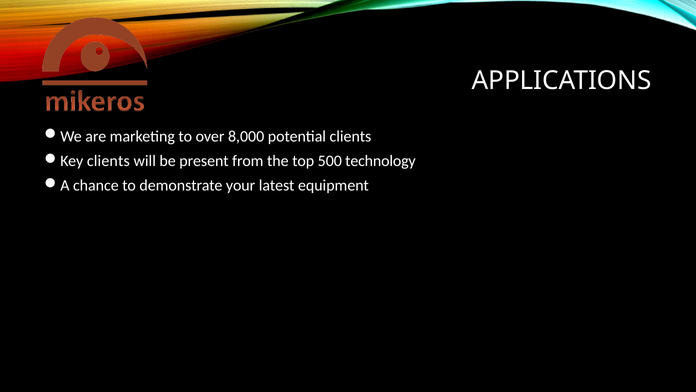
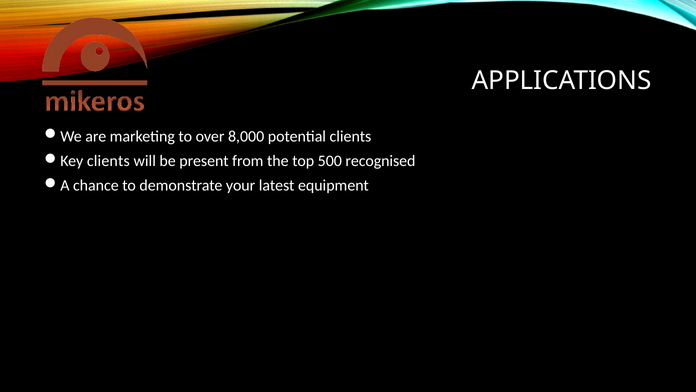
technology: technology -> recognised
